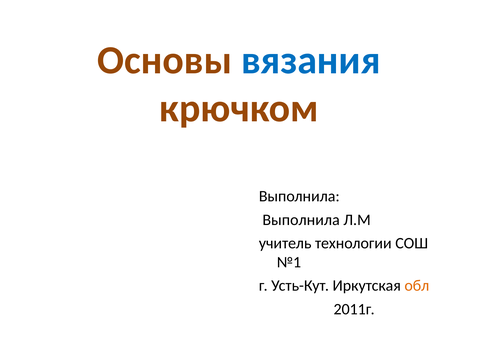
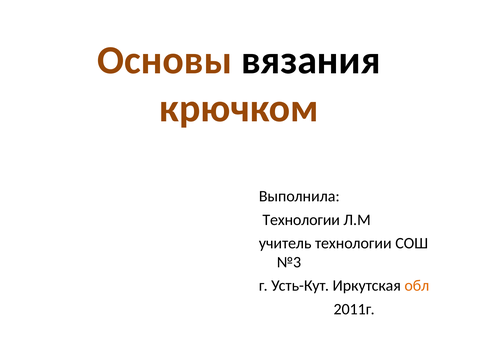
вязания colour: blue -> black
Выполнила at (301, 219): Выполнила -> Технологии
№1: №1 -> №3
